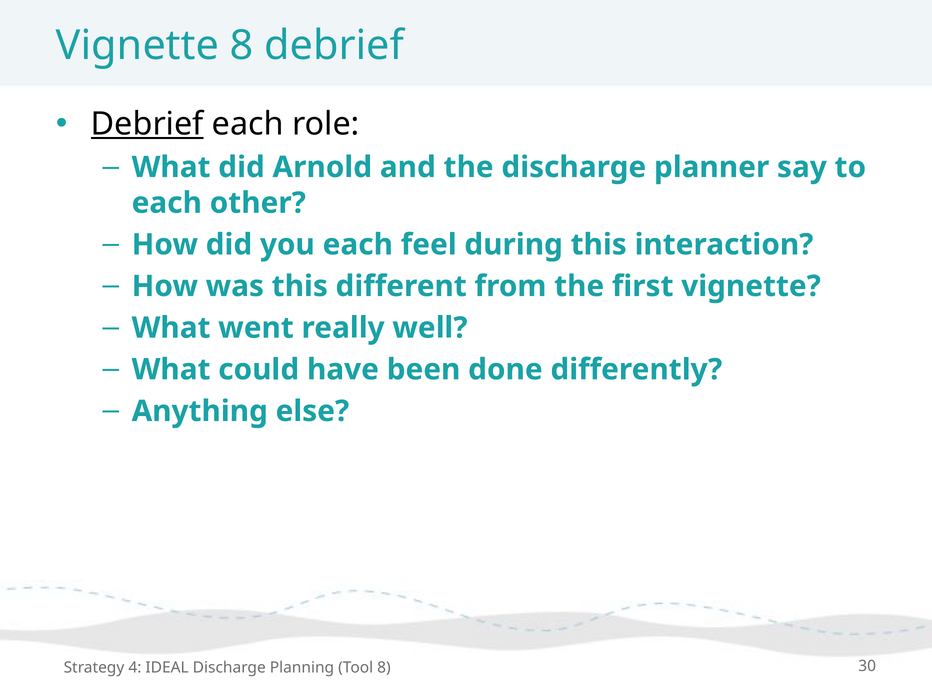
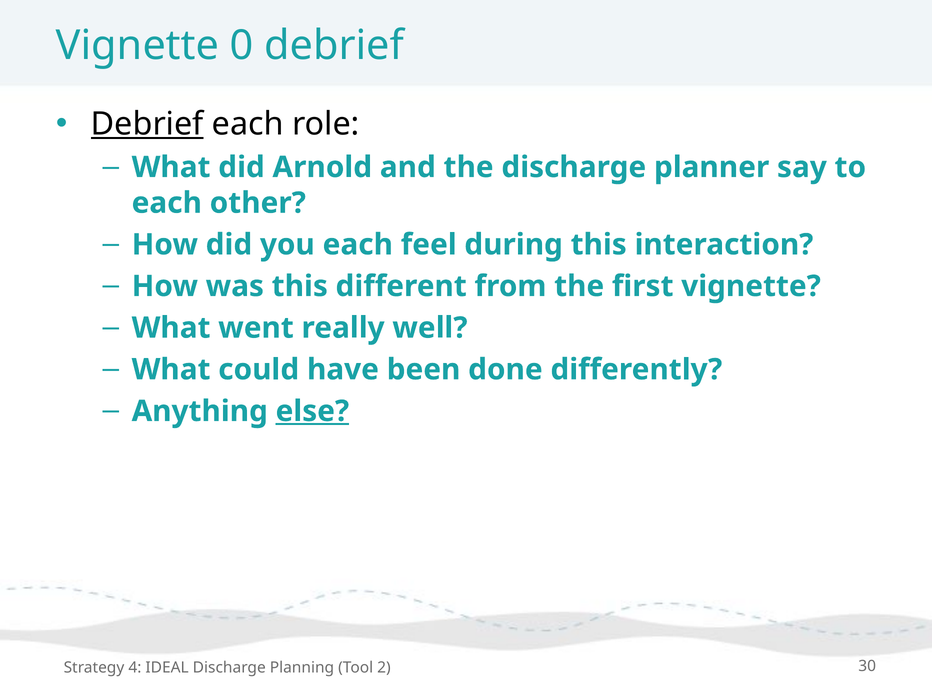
Vignette 8: 8 -> 0
else underline: none -> present
Tool 8: 8 -> 2
